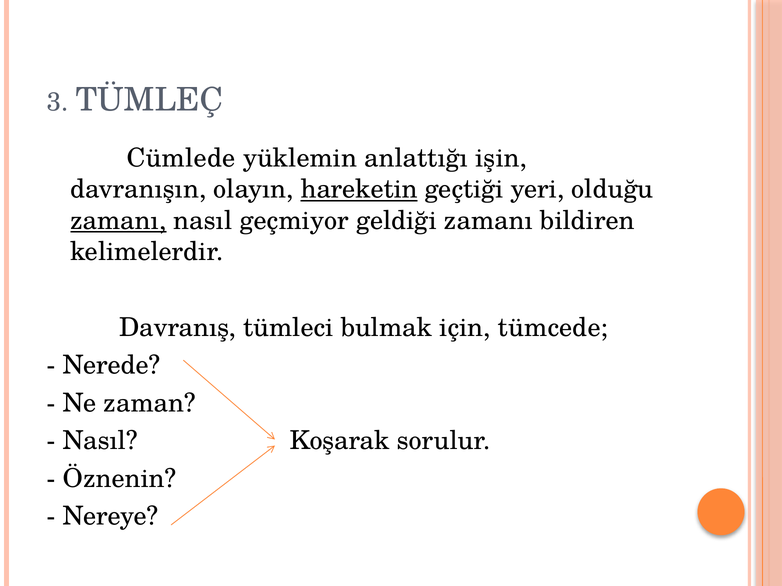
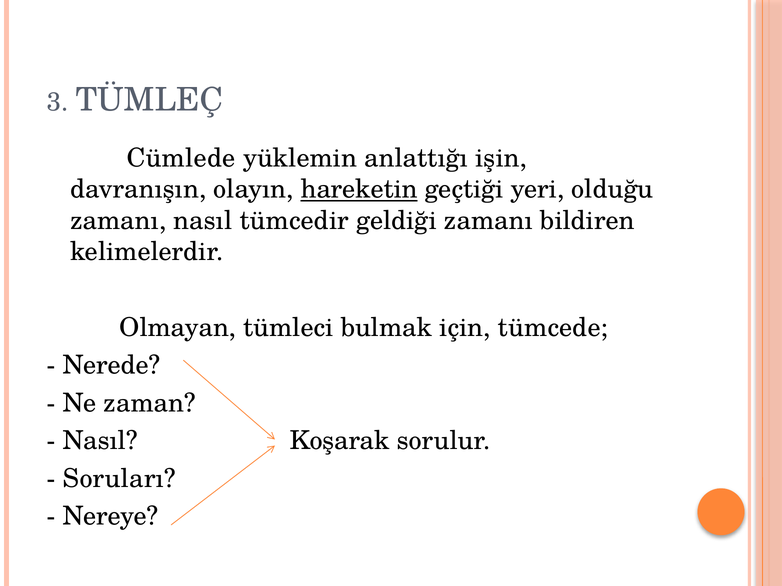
zamanı at (118, 221) underline: present -> none
geçmiyor: geçmiyor -> tümcedir
Davranış: Davranış -> Olmayan
Öznenin: Öznenin -> Soruları
